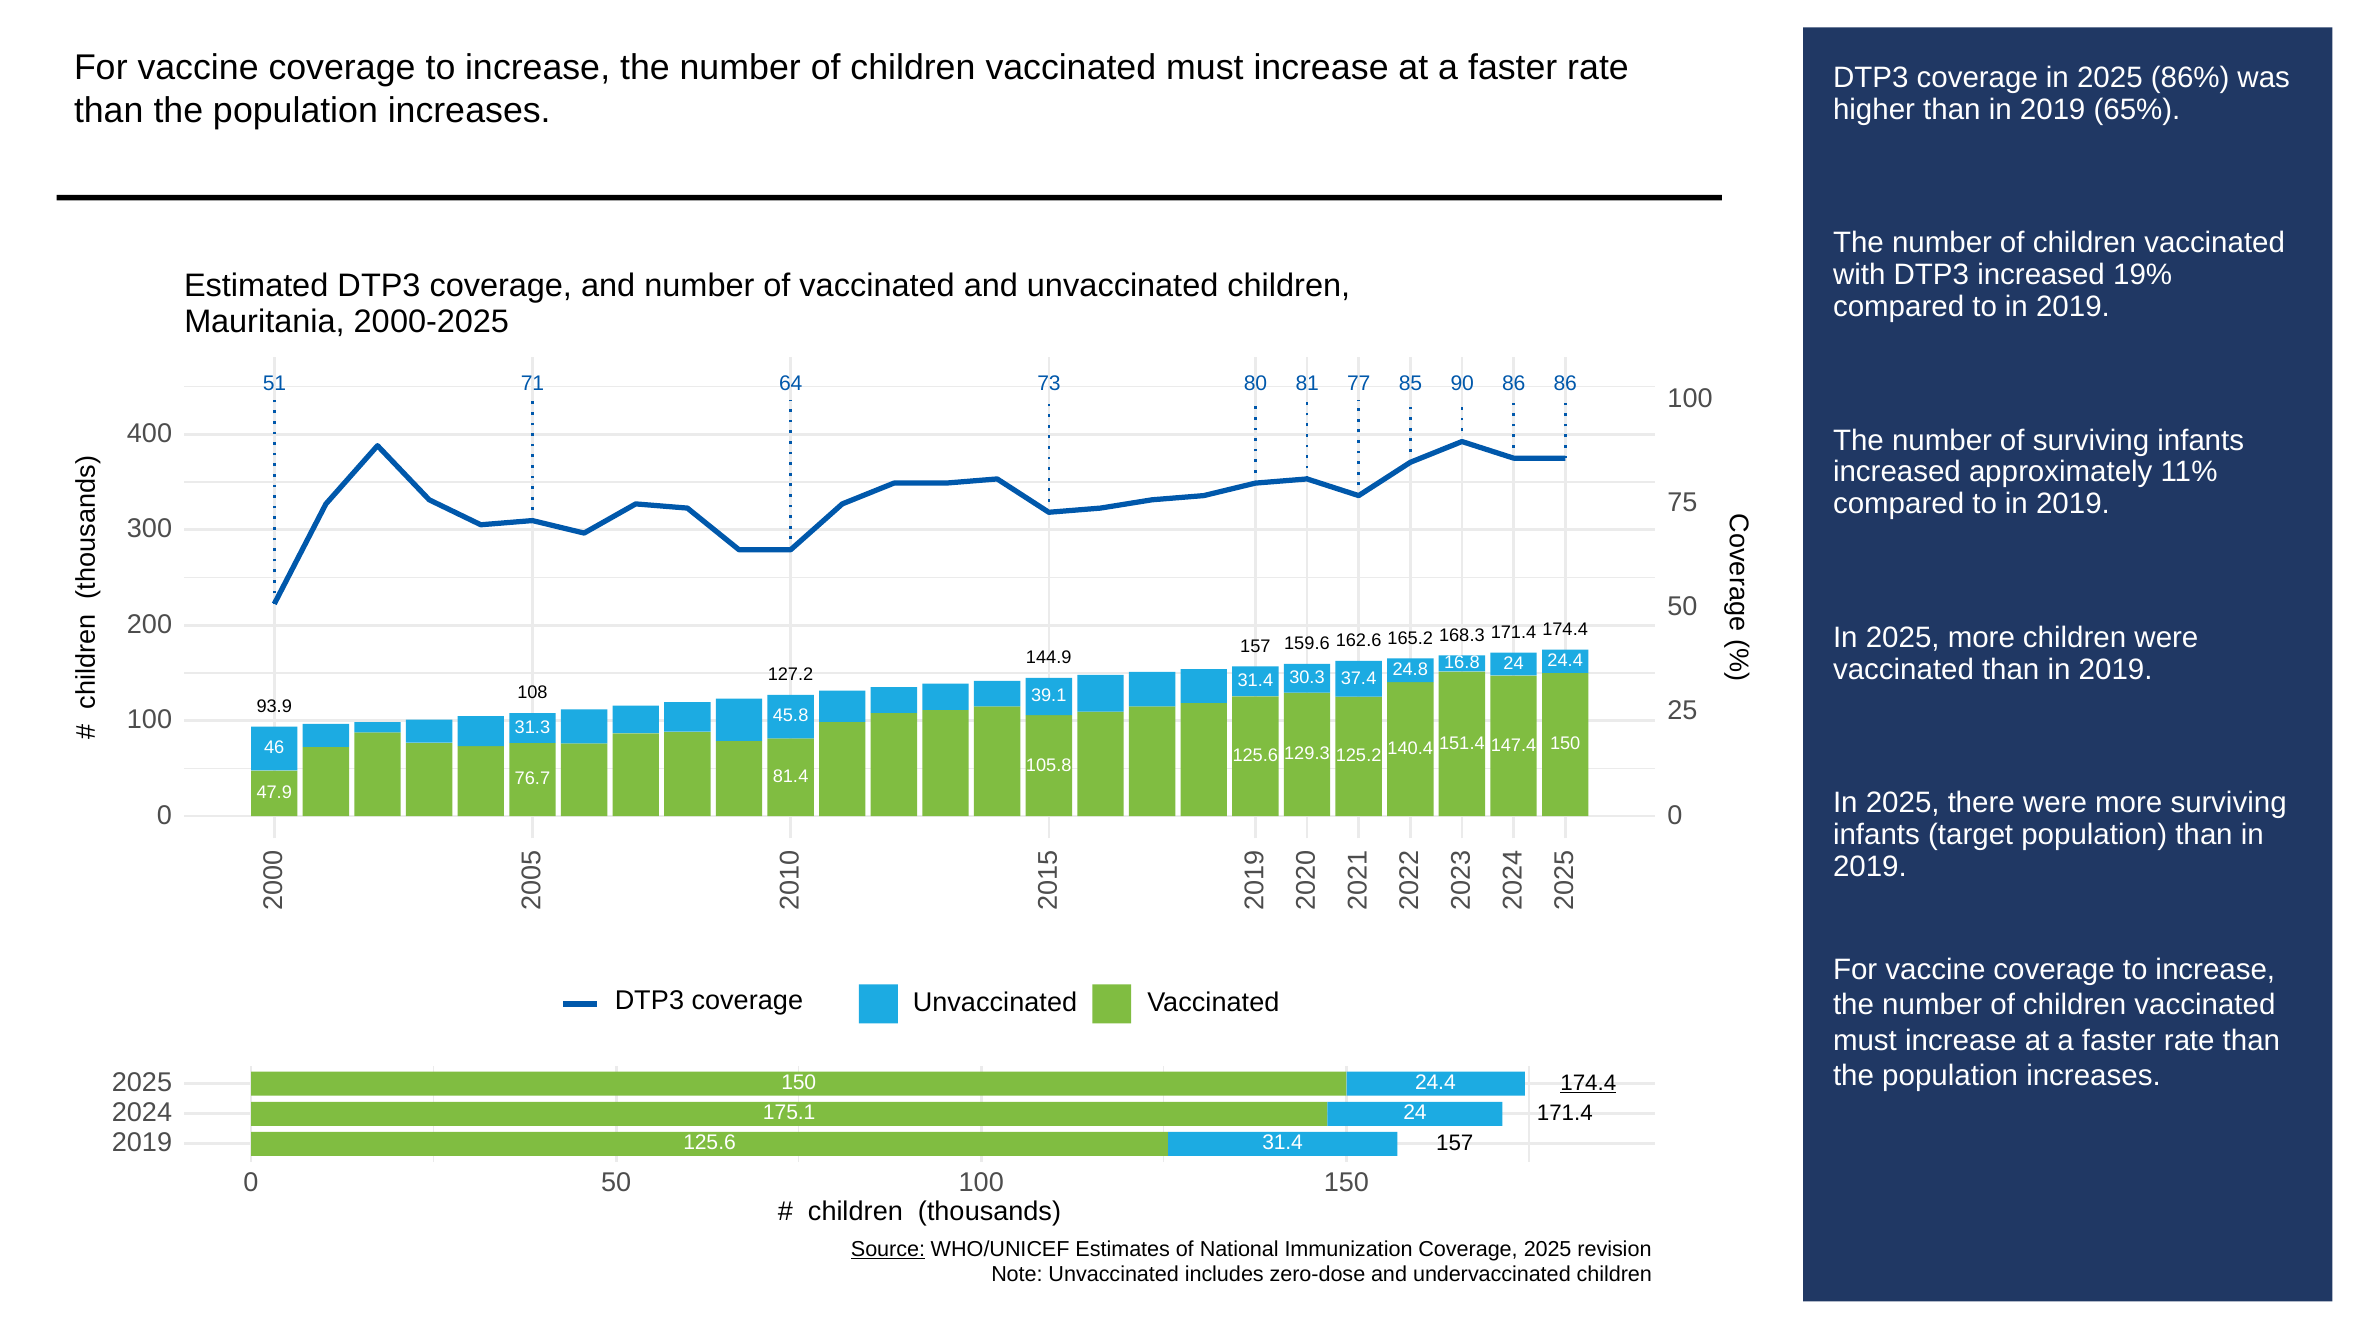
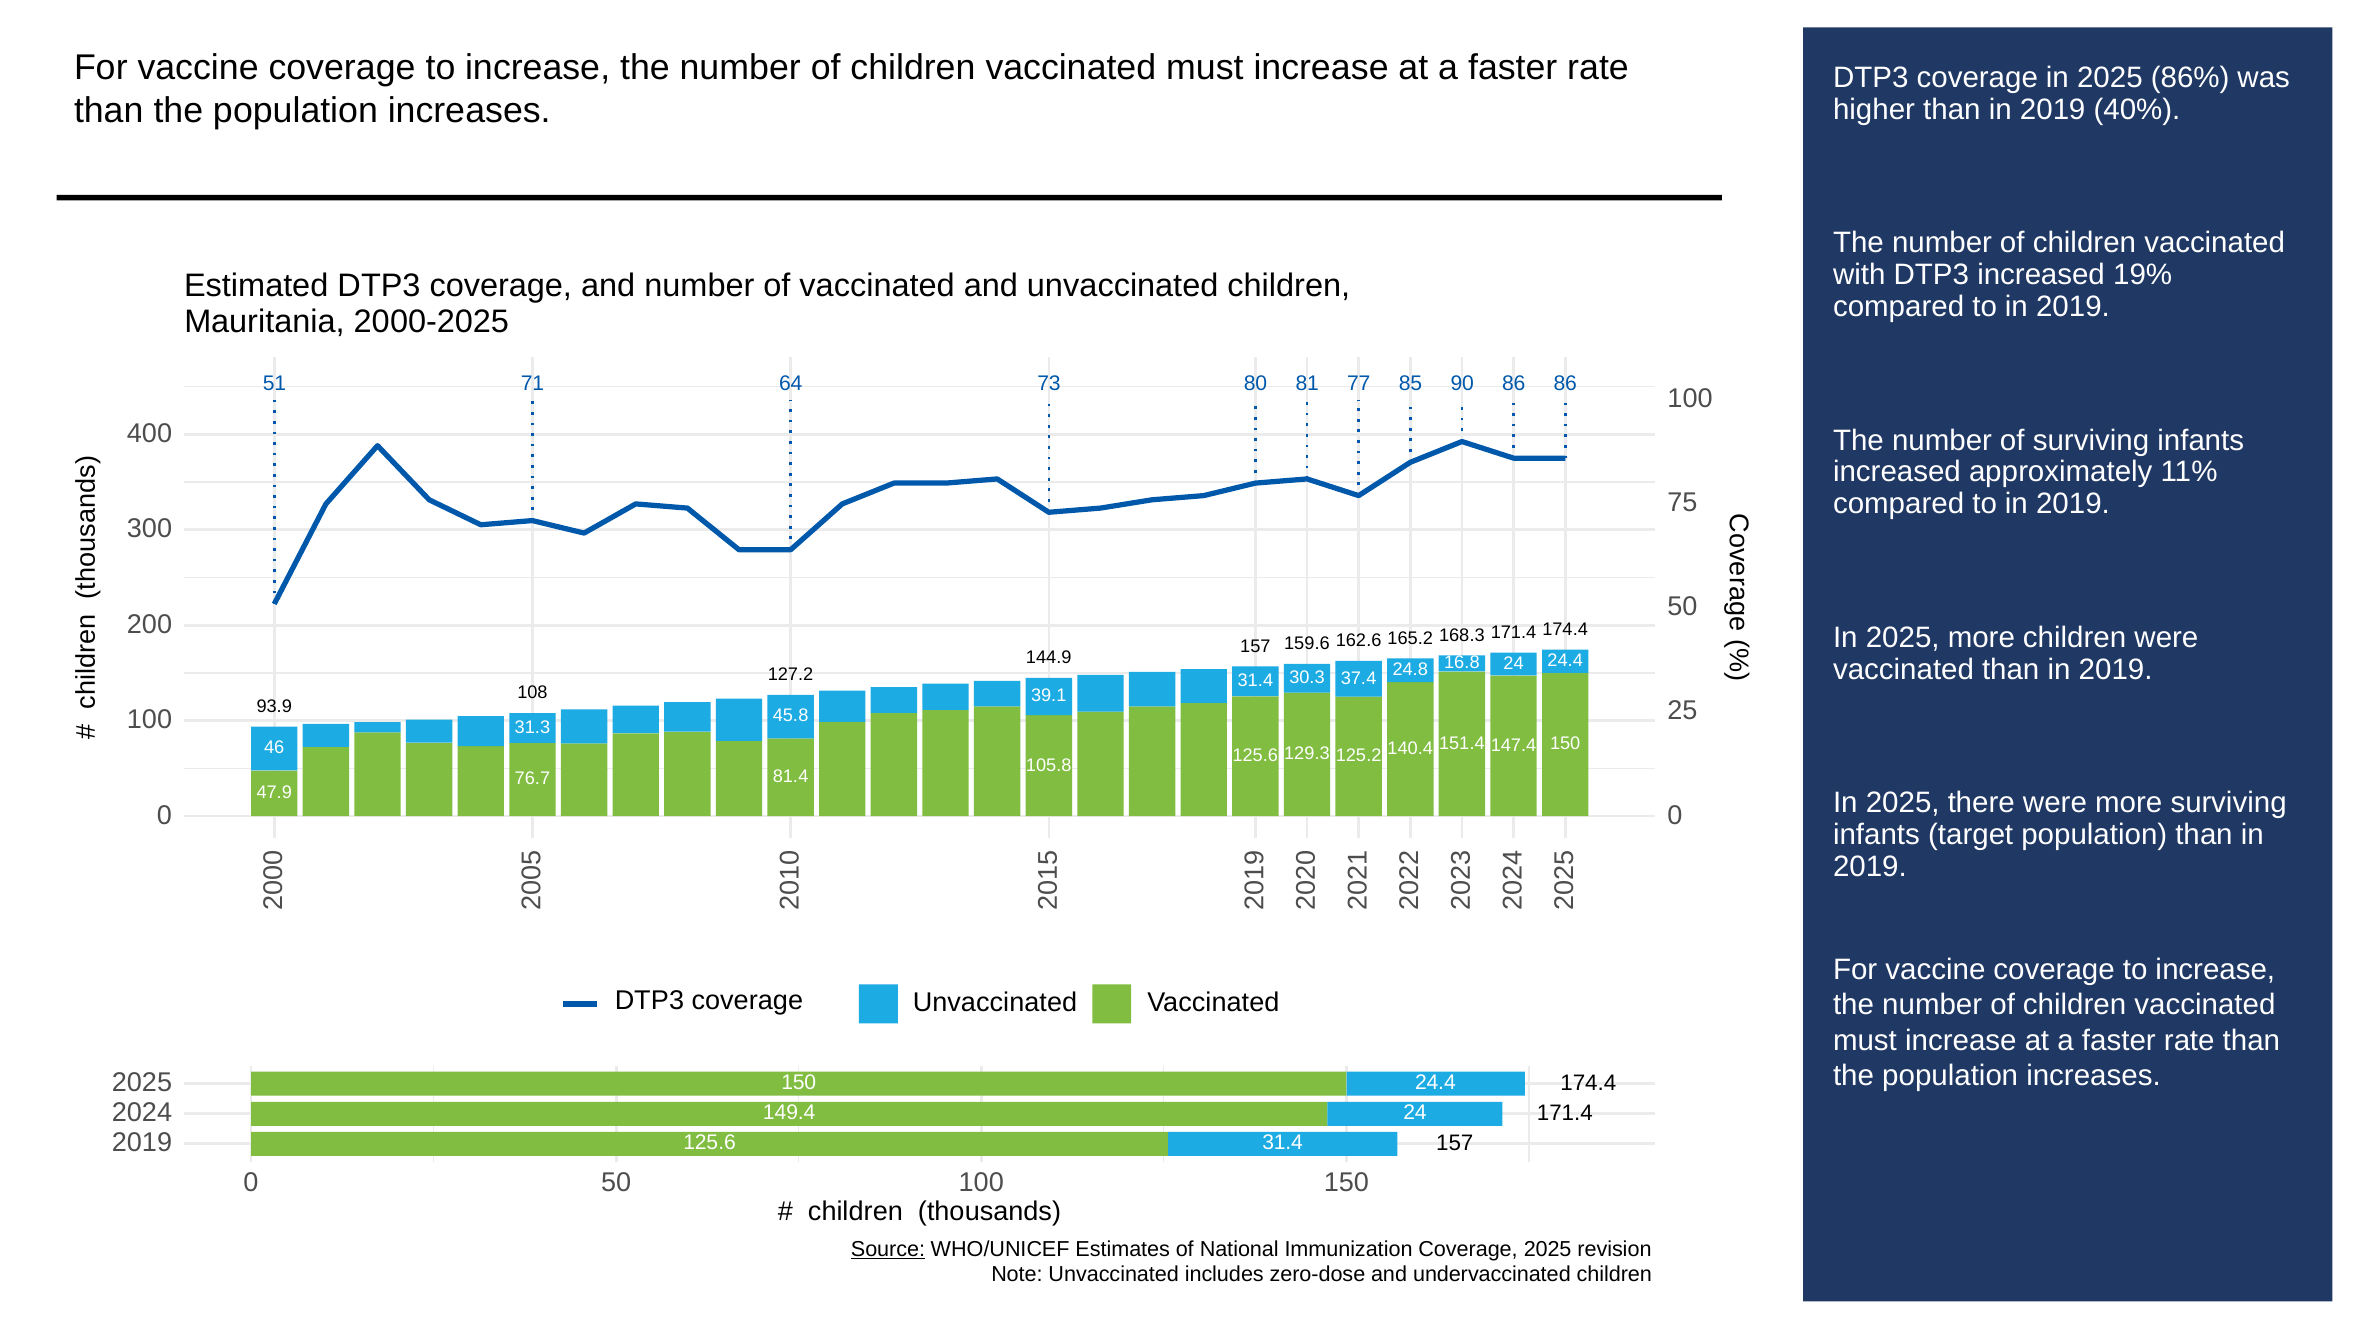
65%: 65% -> 40%
174.4 at (1588, 1083) underline: present -> none
175.1: 175.1 -> 149.4
